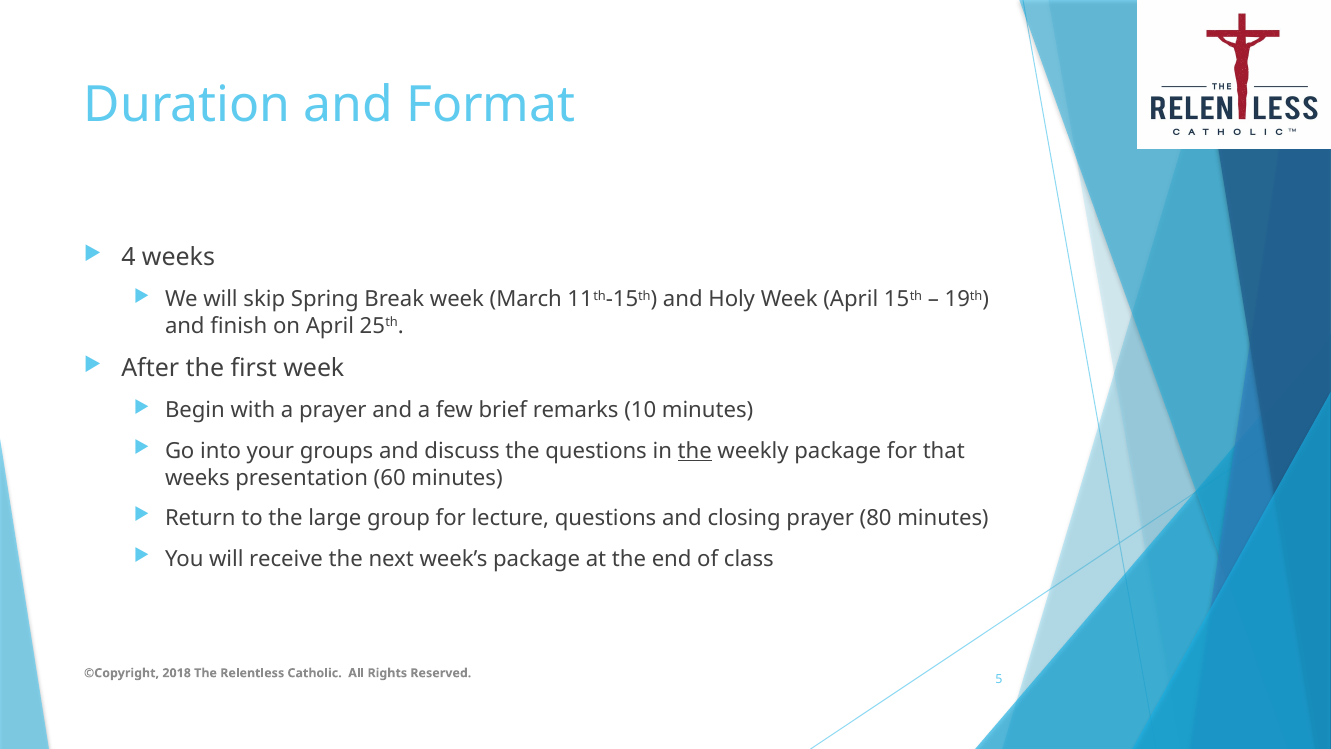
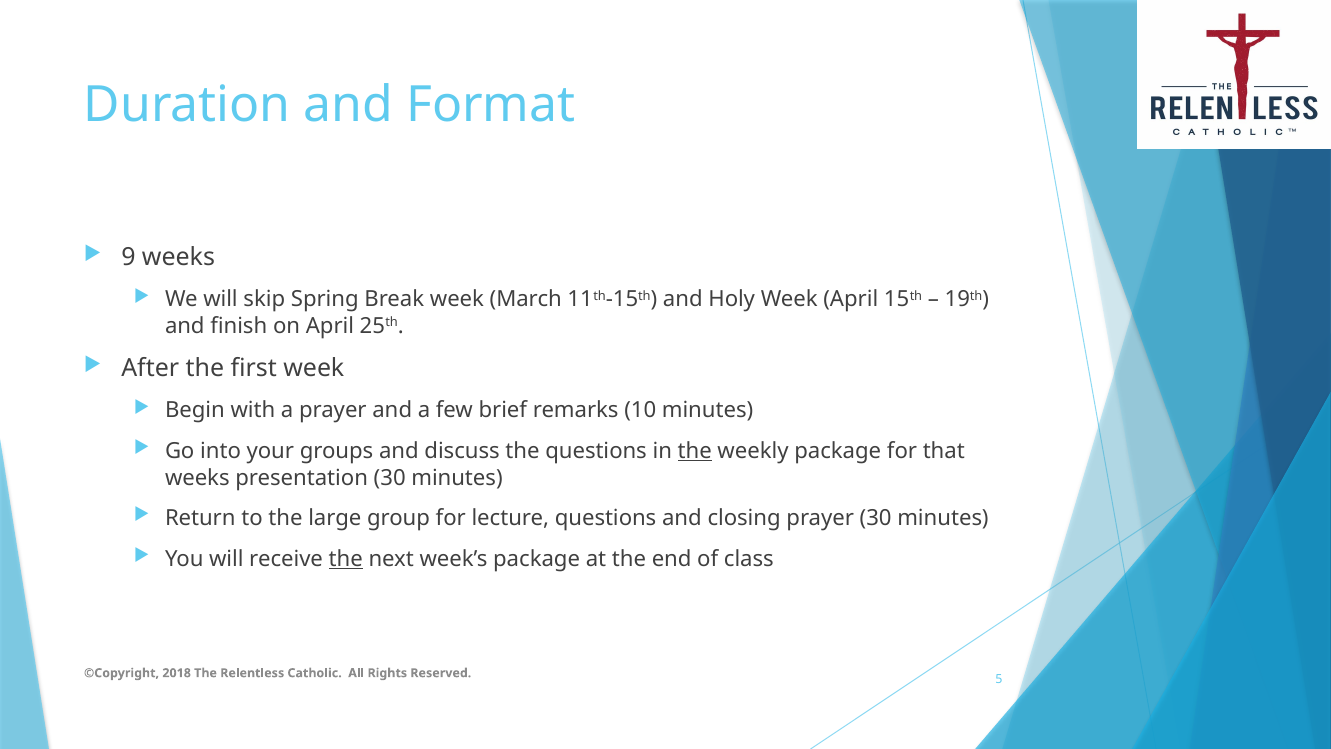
4: 4 -> 9
presentation 60: 60 -> 30
prayer 80: 80 -> 30
the at (346, 558) underline: none -> present
